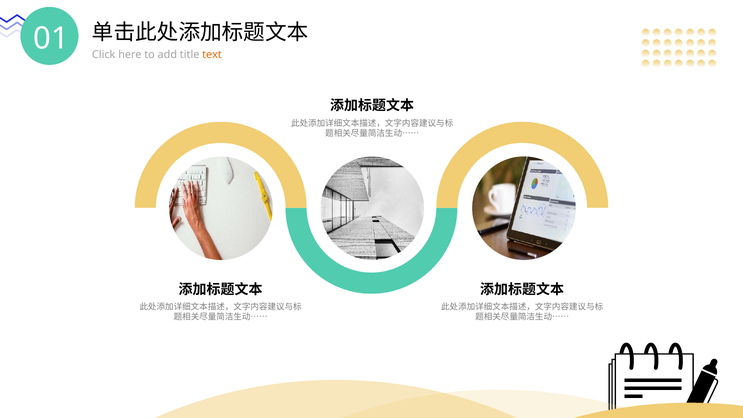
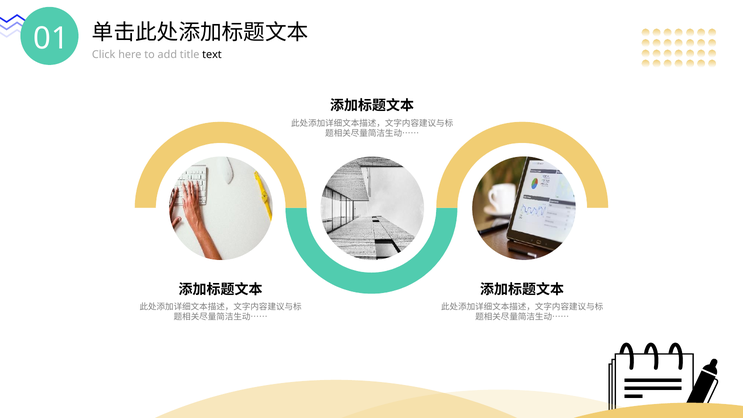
text colour: orange -> black
